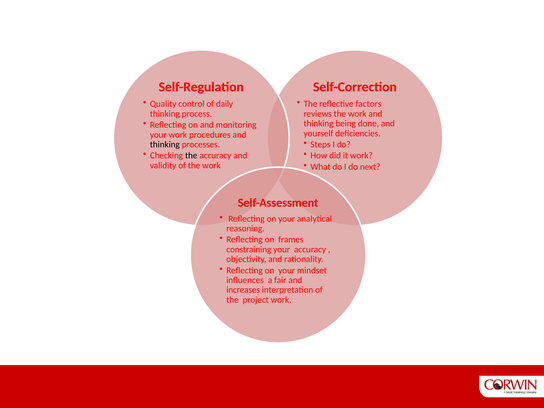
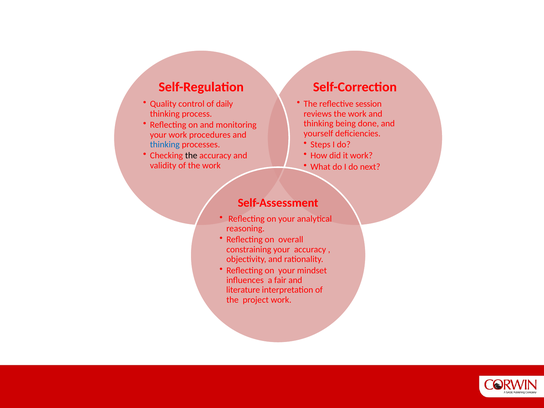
factors: factors -> session
thinking at (165, 145) colour: black -> blue
frames: frames -> overall
increases: increases -> literature
